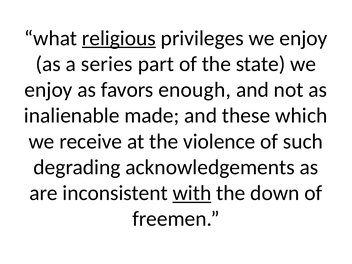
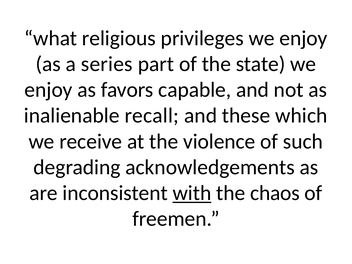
religious underline: present -> none
enough: enough -> capable
made: made -> recall
down: down -> chaos
